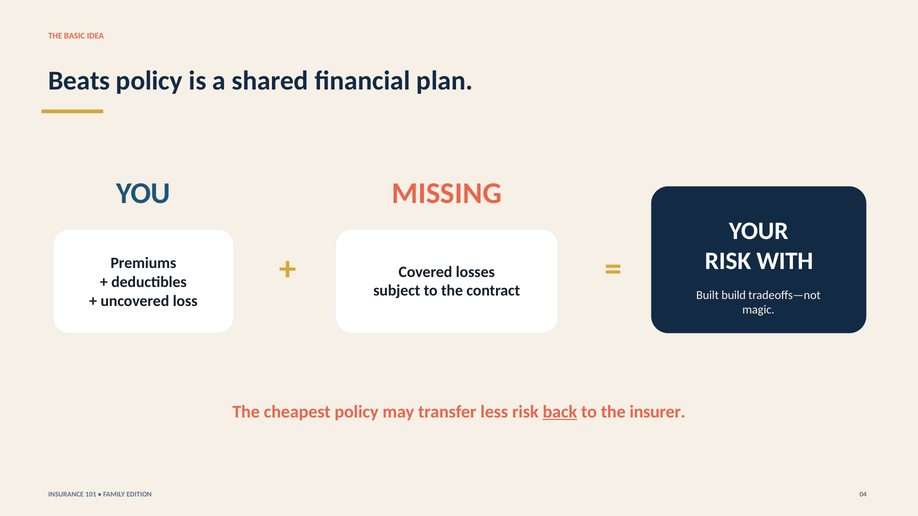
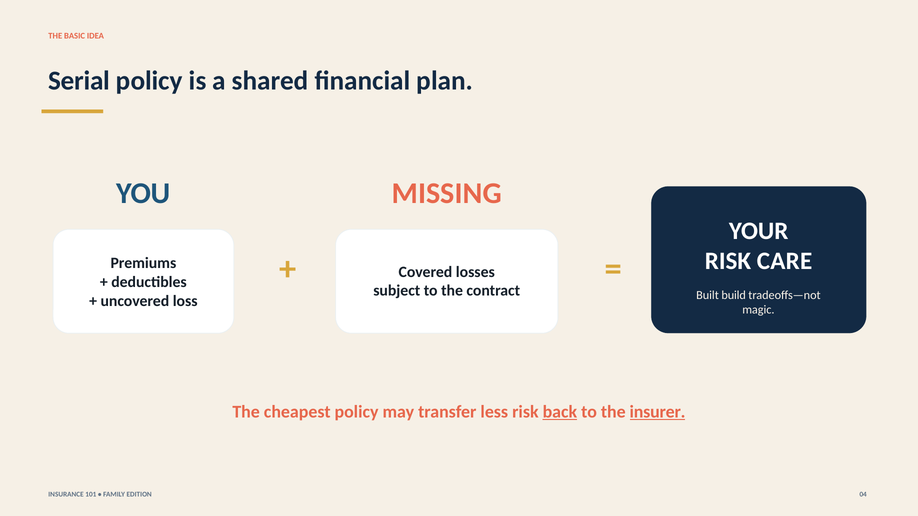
Beats: Beats -> Serial
WITH: WITH -> CARE
insurer underline: none -> present
